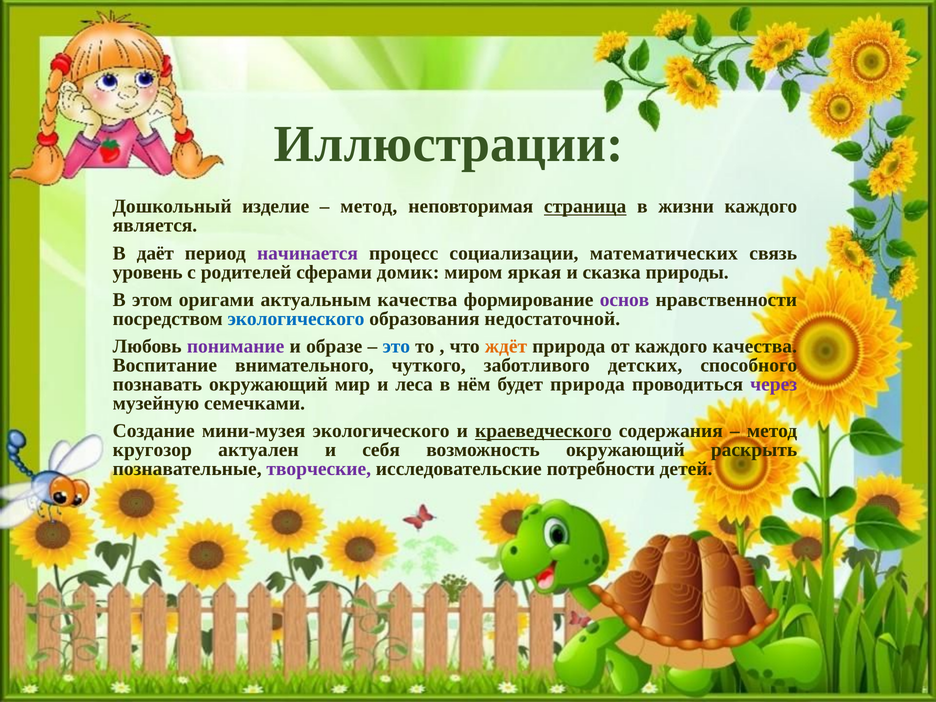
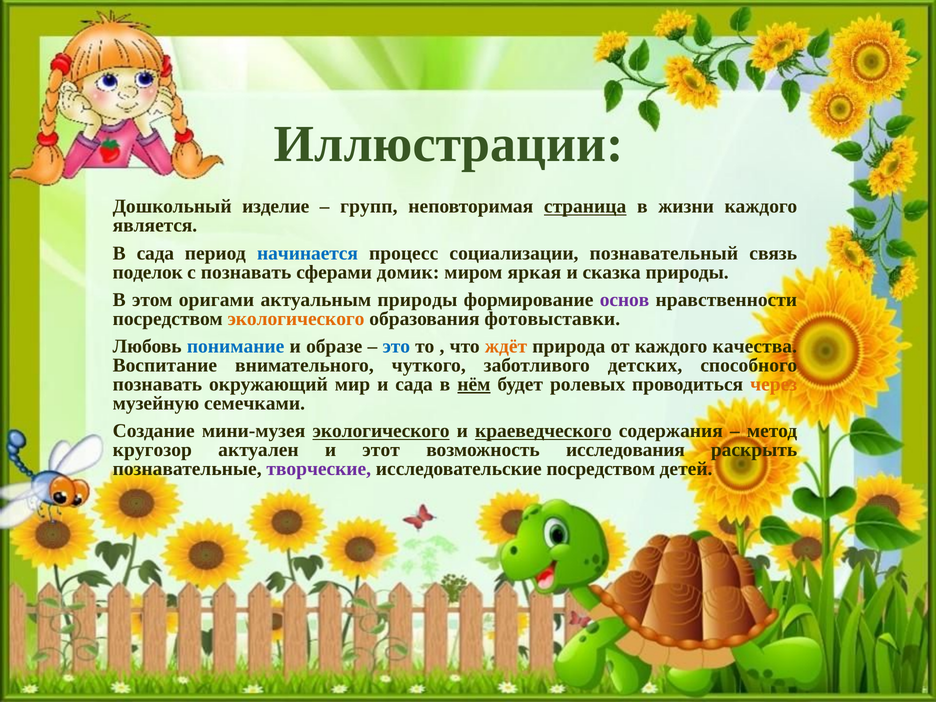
метод at (369, 206): метод -> групп
В даёт: даёт -> сада
начинается colour: purple -> blue
математических: математических -> познавательный
уровень: уровень -> поделок
с родителей: родителей -> познавать
актуальным качества: качества -> природы
экологического at (296, 319) colour: blue -> orange
недостаточной: недостаточной -> фотовыставки
понимание colour: purple -> blue
и леса: леса -> сада
нём underline: none -> present
будет природа: природа -> ролевых
через colour: purple -> orange
экологического at (381, 431) underline: none -> present
себя: себя -> этот
возможность окружающий: окружающий -> исследования
исследовательские потребности: потребности -> посредством
